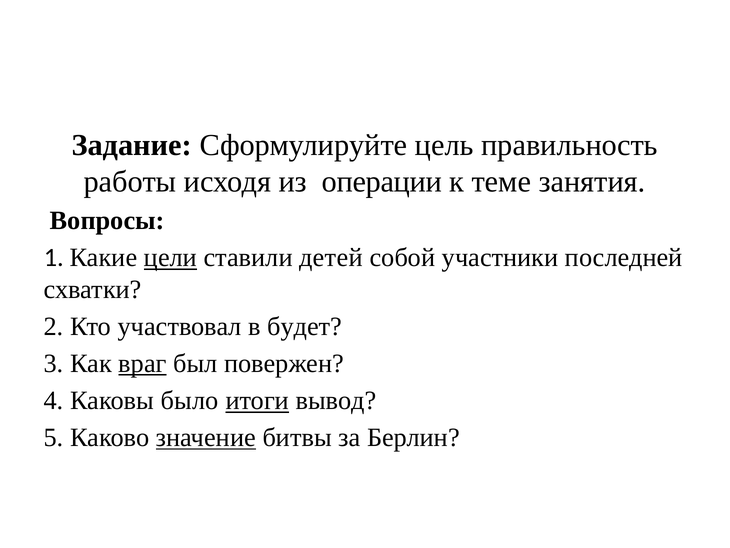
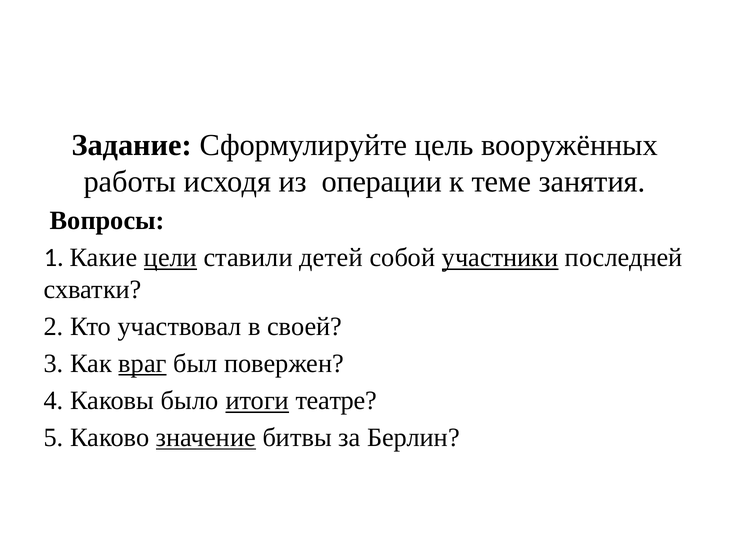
правильность: правильность -> вооружённых
участники underline: none -> present
будет: будет -> своей
вывод: вывод -> театре
